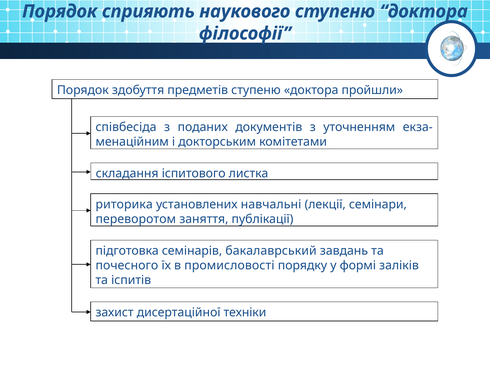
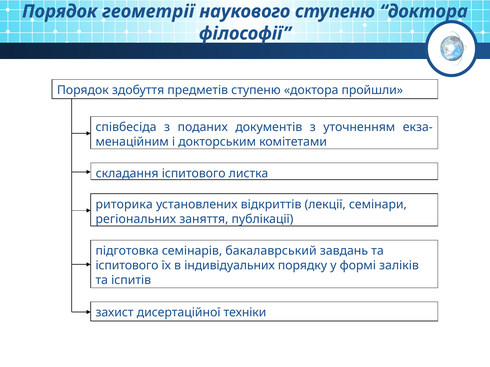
сприяють: сприяють -> геометрії
навчальні: навчальні -> відкриттів
переворотом: переворотом -> регіональних
почесного at (127, 266): почесного -> іспитового
промисловості: промисловості -> індивідуальних
